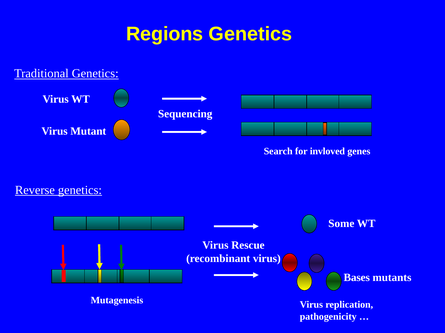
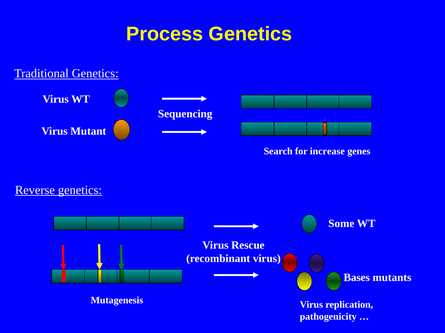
Regions: Regions -> Process
invloved: invloved -> increase
